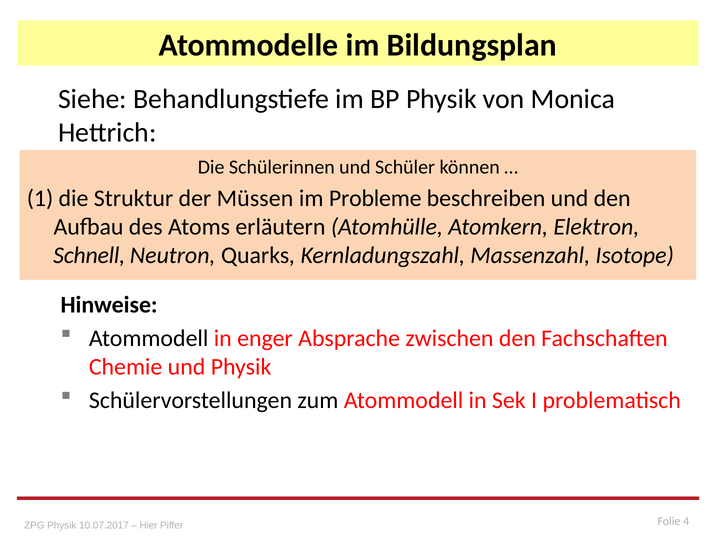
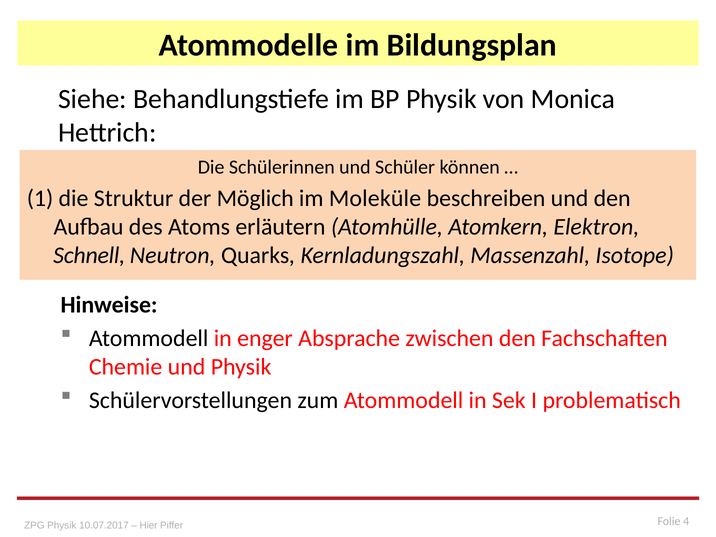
Müssen: Müssen -> Möglich
Probleme: Probleme -> Moleküle
